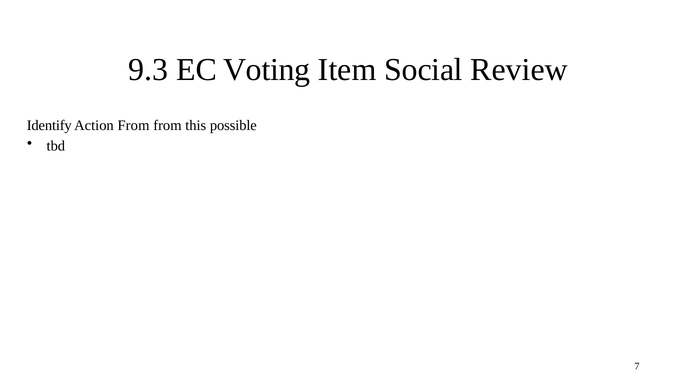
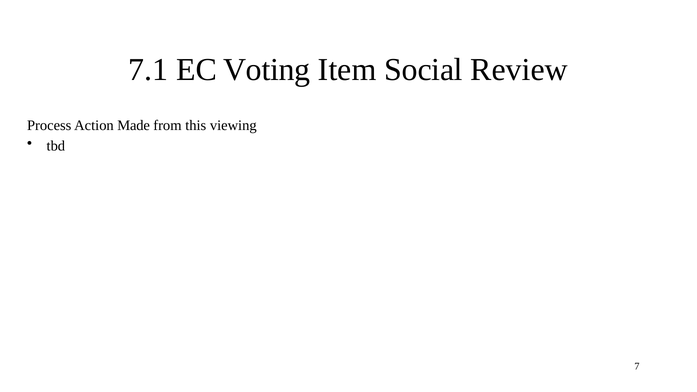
9.3: 9.3 -> 7.1
Identify: Identify -> Process
Action From: From -> Made
possible: possible -> viewing
